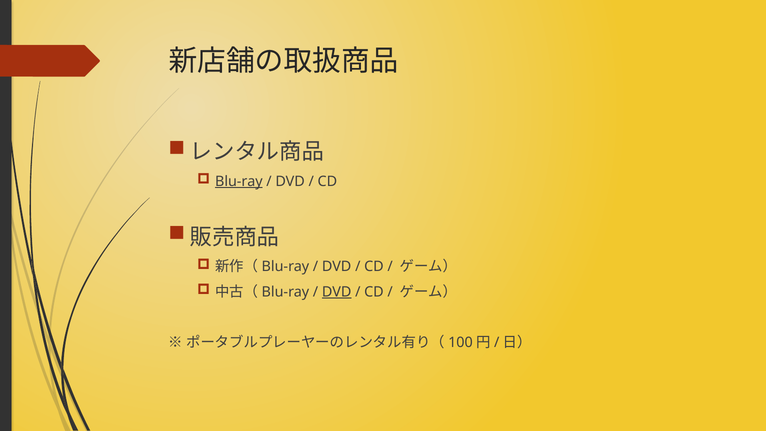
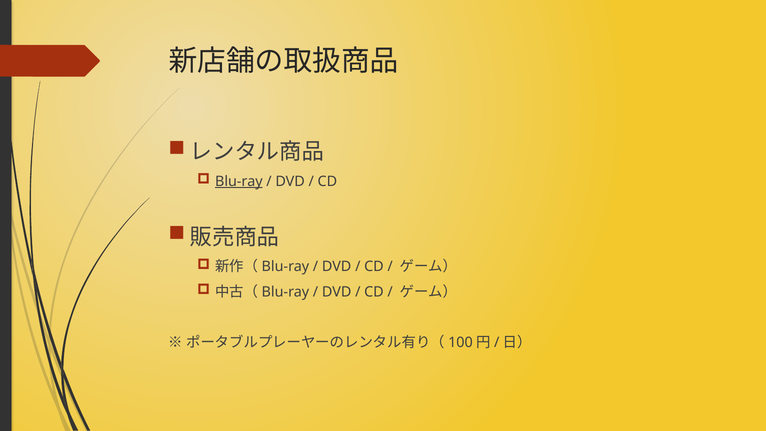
DVD at (337, 292) underline: present -> none
